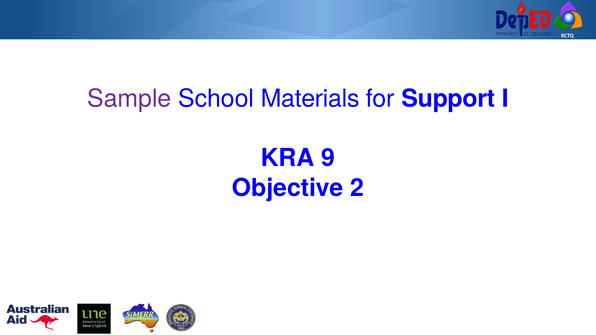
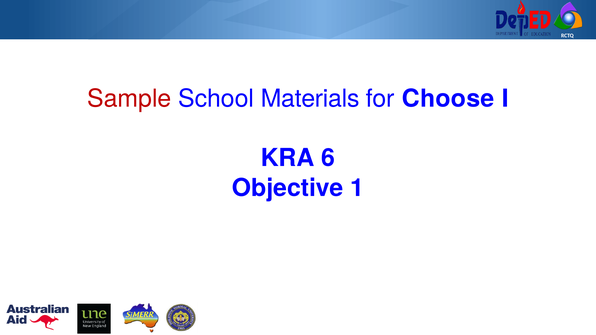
Sample colour: purple -> red
Support: Support -> Choose
9: 9 -> 6
2: 2 -> 1
